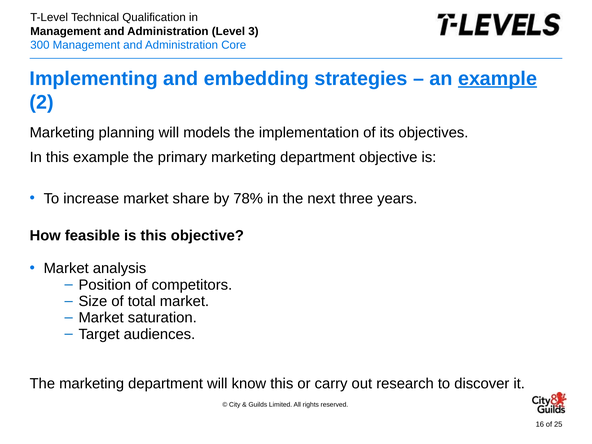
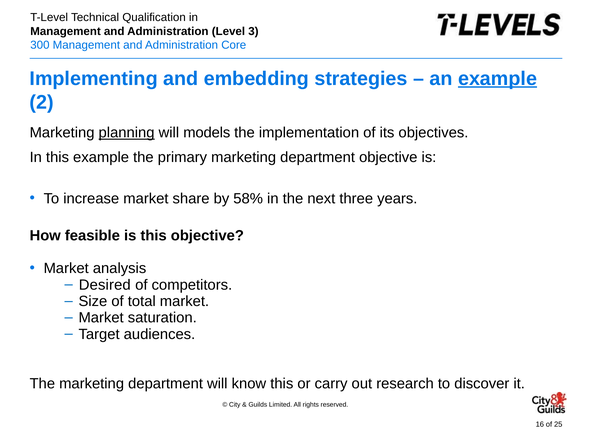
planning underline: none -> present
78%: 78% -> 58%
Position: Position -> Desired
